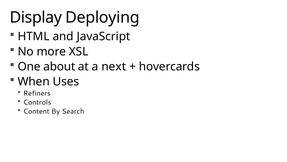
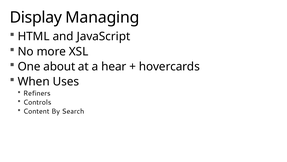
Deploying: Deploying -> Managing
next: next -> hear
